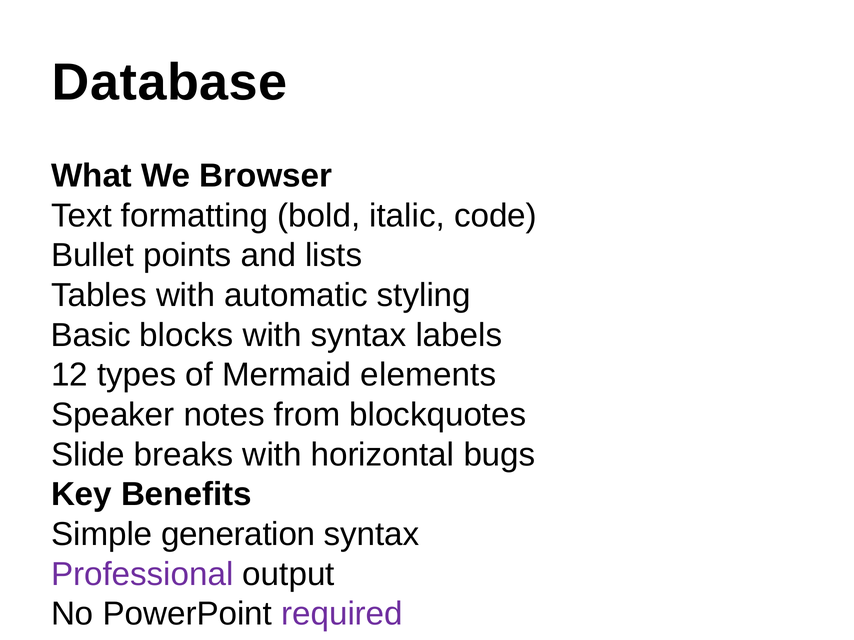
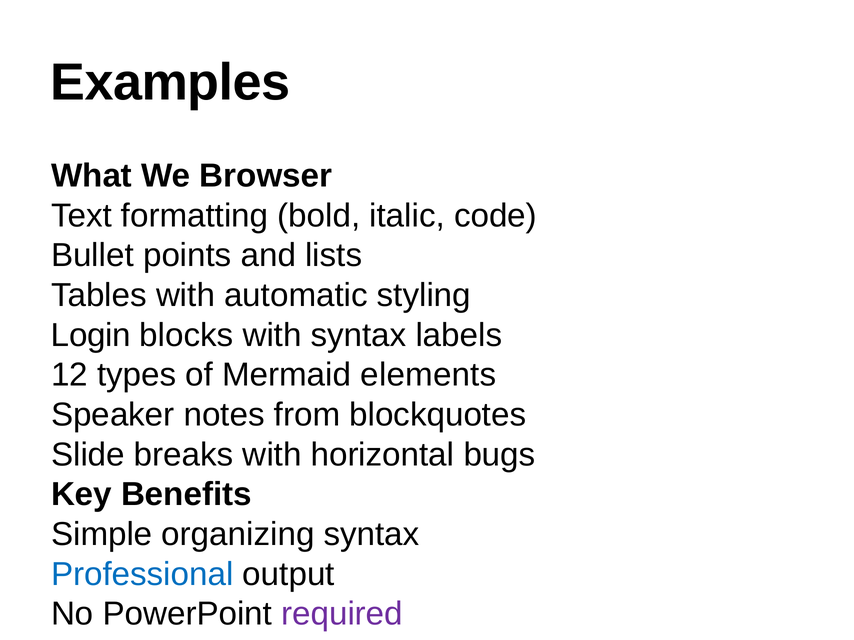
Database: Database -> Examples
Basic: Basic -> Login
generation: generation -> organizing
Professional colour: purple -> blue
